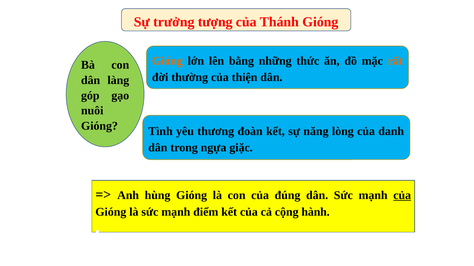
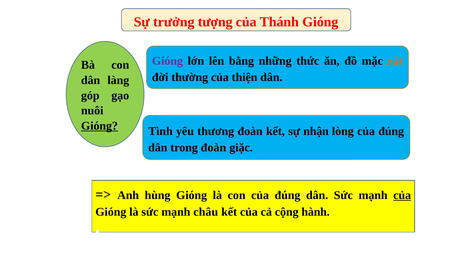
Gióng at (167, 61) colour: orange -> purple
Gióng at (99, 126) underline: none -> present
năng: năng -> nhận
lòng của danh: danh -> đúng
trong ngựa: ngựa -> đoàn
điểm: điểm -> châu
